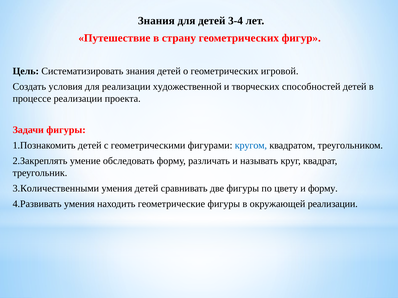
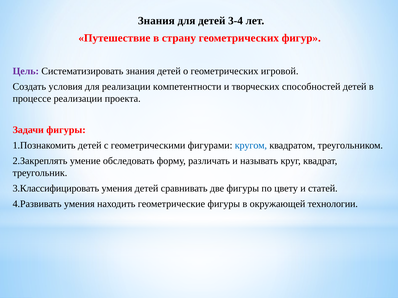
Цель colour: black -> purple
художественной: художественной -> компетентности
3.Количественными: 3.Количественными -> 3.Классифицировать
и форму: форму -> статей
окружающей реализации: реализации -> технологии
